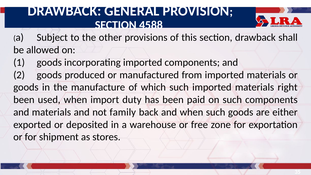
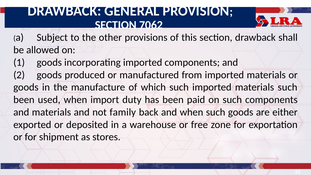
4588: 4588 -> 7062
materials right: right -> such
